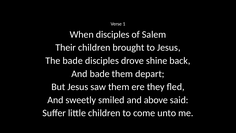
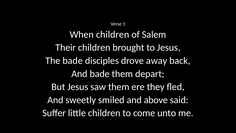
When disciples: disciples -> children
shine: shine -> away
